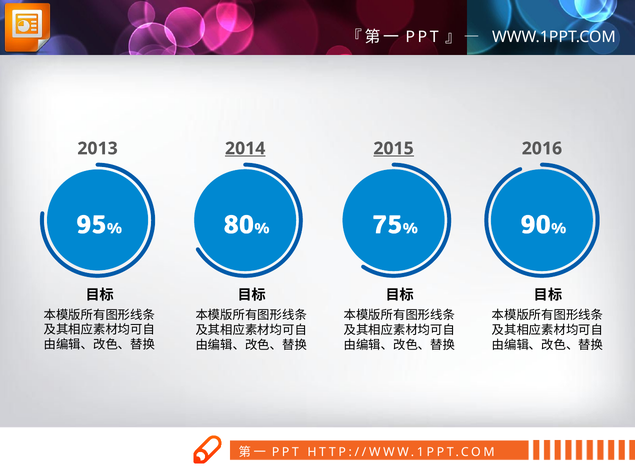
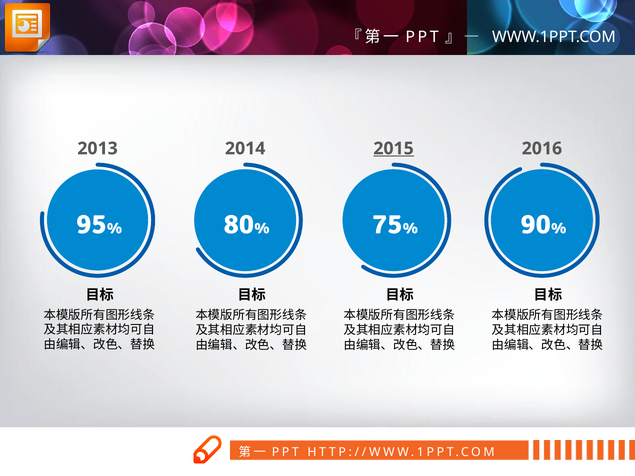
2014 underline: present -> none
